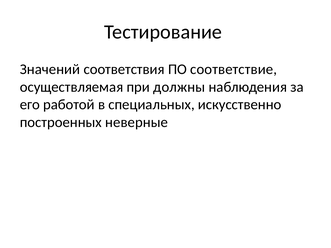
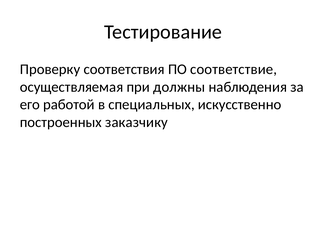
Значений: Значений -> Проверку
неверные: неверные -> заказчику
